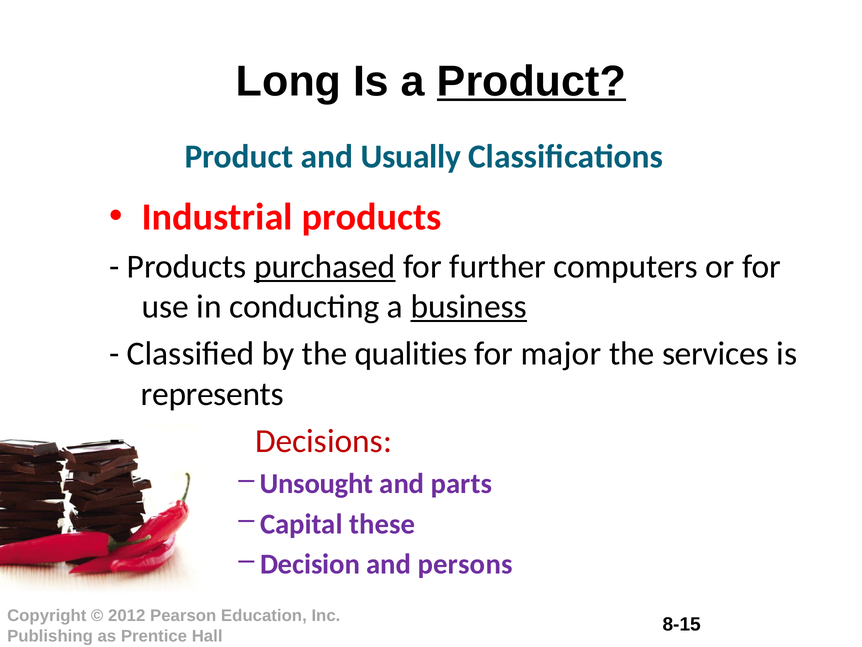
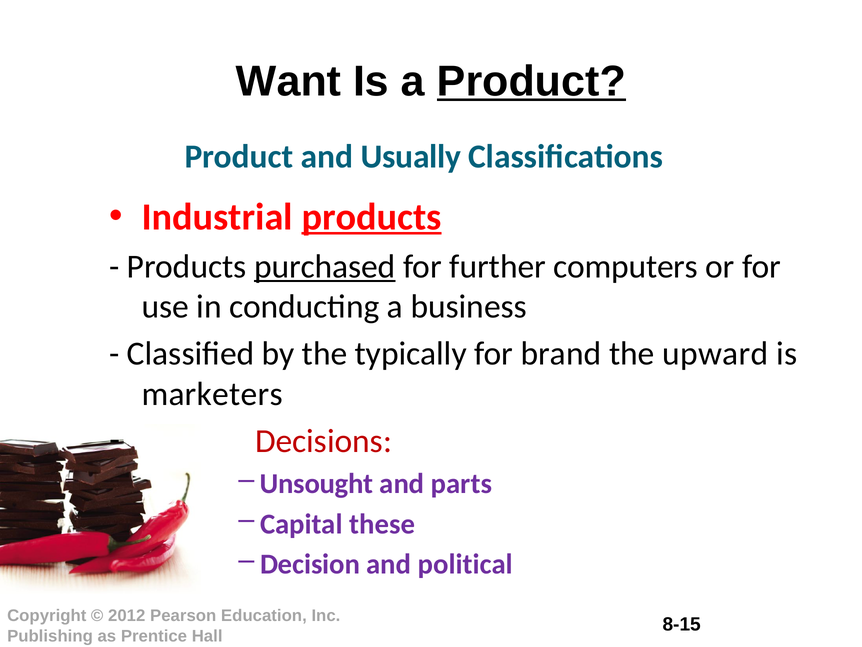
Long: Long -> Want
products at (372, 217) underline: none -> present
business underline: present -> none
qualities: qualities -> typically
major: major -> brand
services: services -> upward
represents: represents -> marketers
persons: persons -> political
